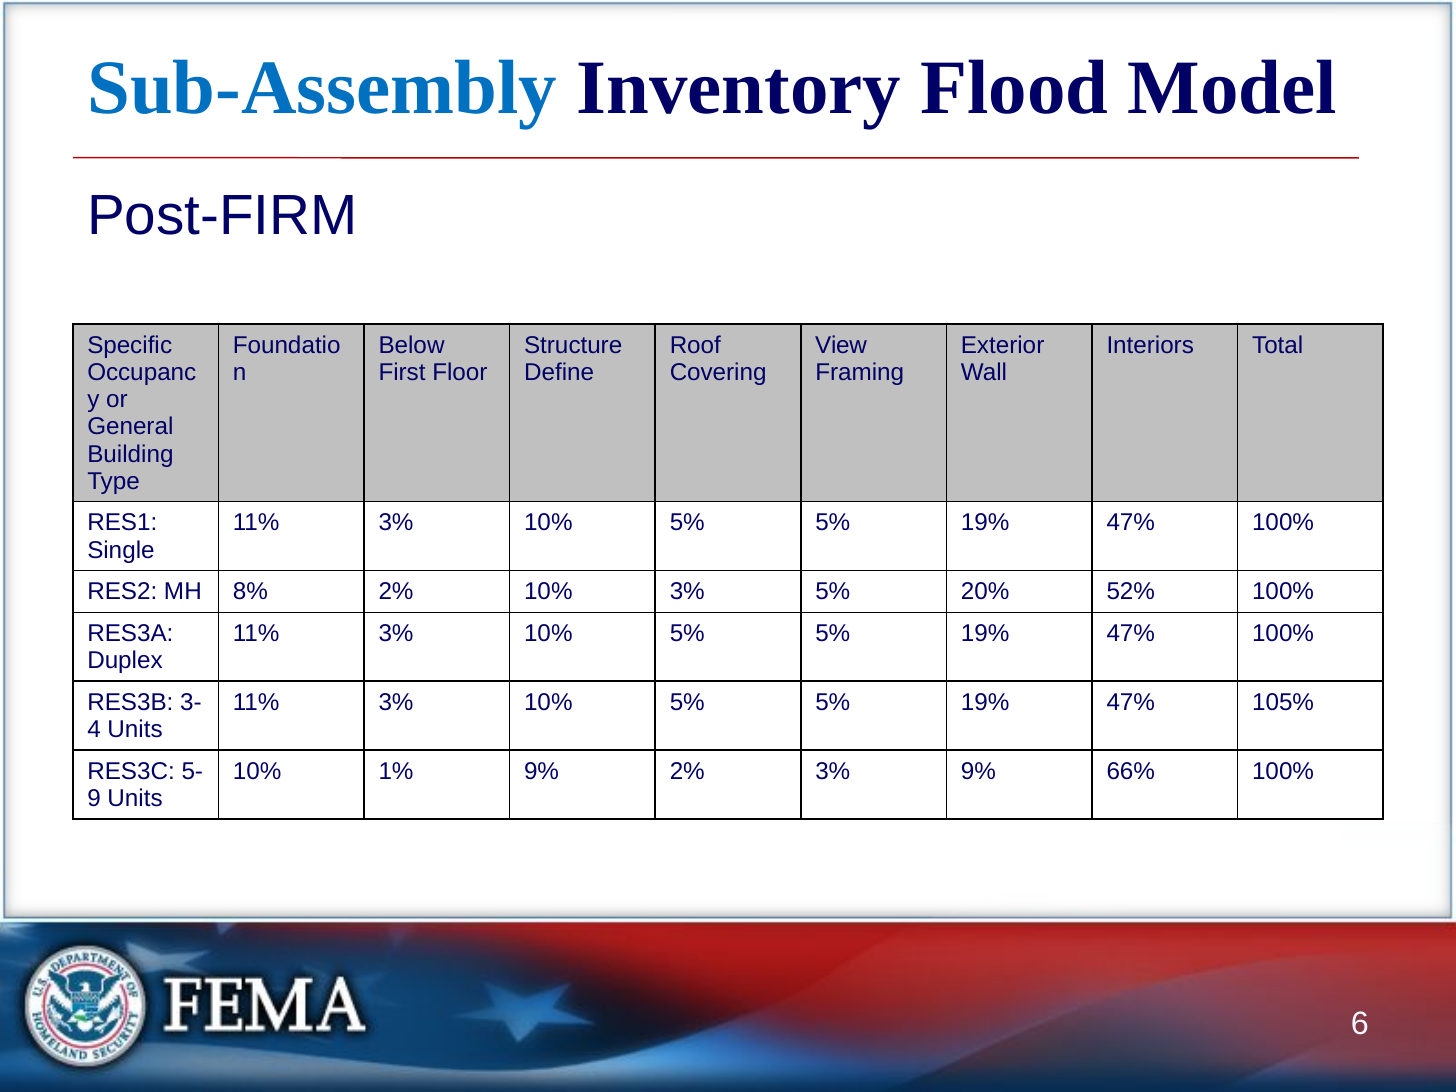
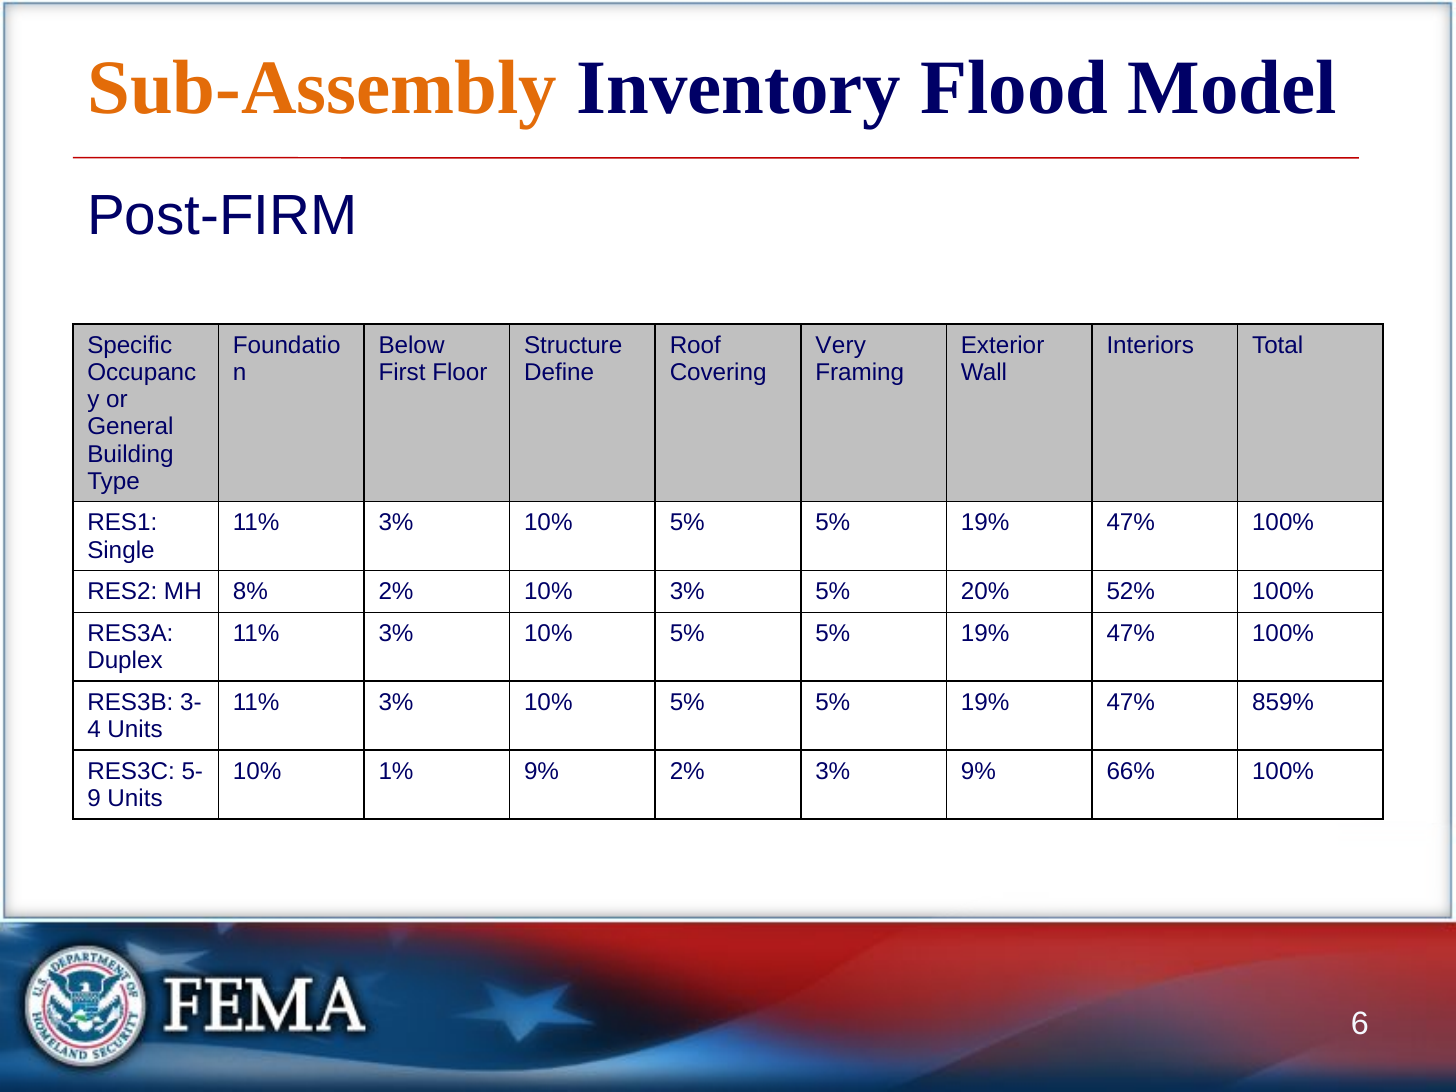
Sub-Assembly colour: blue -> orange
View: View -> Very
105%: 105% -> 859%
